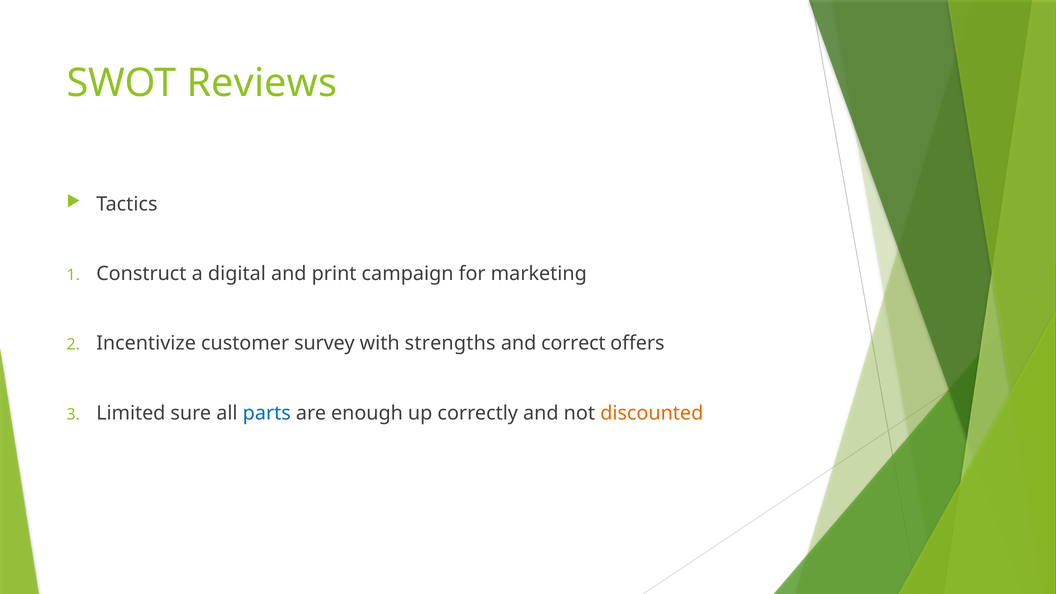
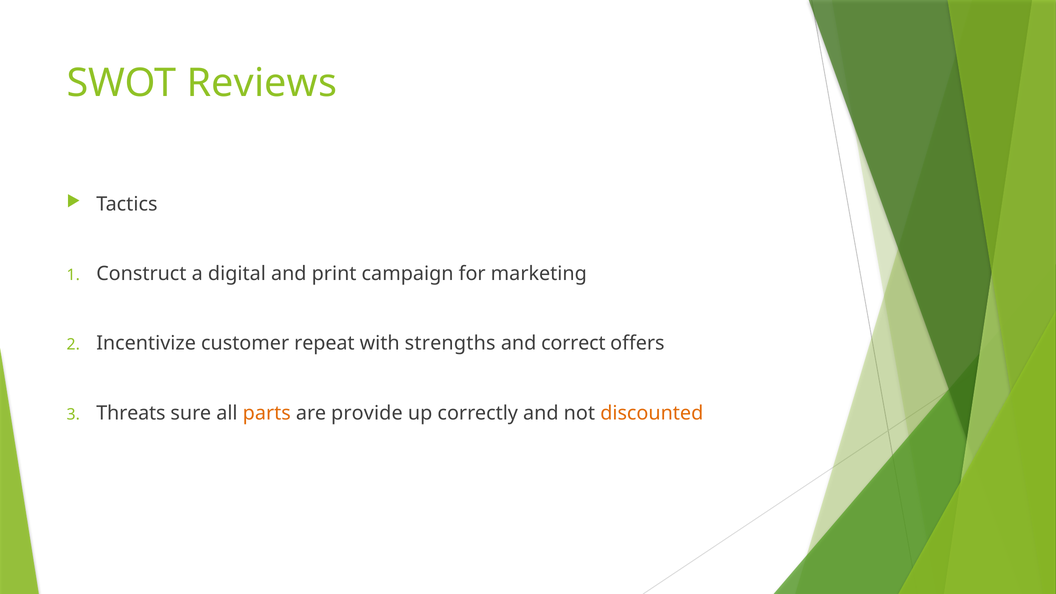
survey: survey -> repeat
Limited: Limited -> Threats
parts colour: blue -> orange
enough: enough -> provide
